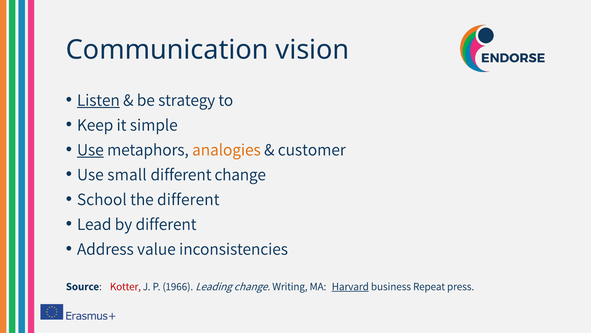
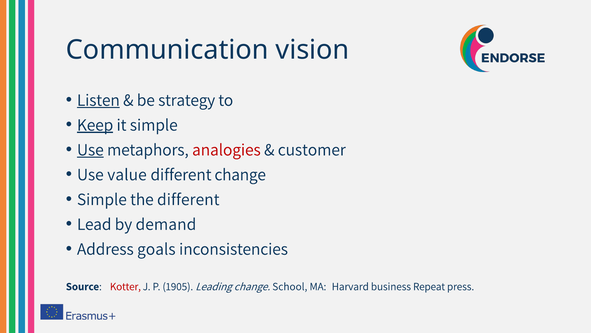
Keep underline: none -> present
analogies colour: orange -> red
small: small -> value
School at (102, 199): School -> Simple
by different: different -> demand
value: value -> goals
1966: 1966 -> 1905
Writing: Writing -> School
Harvard underline: present -> none
